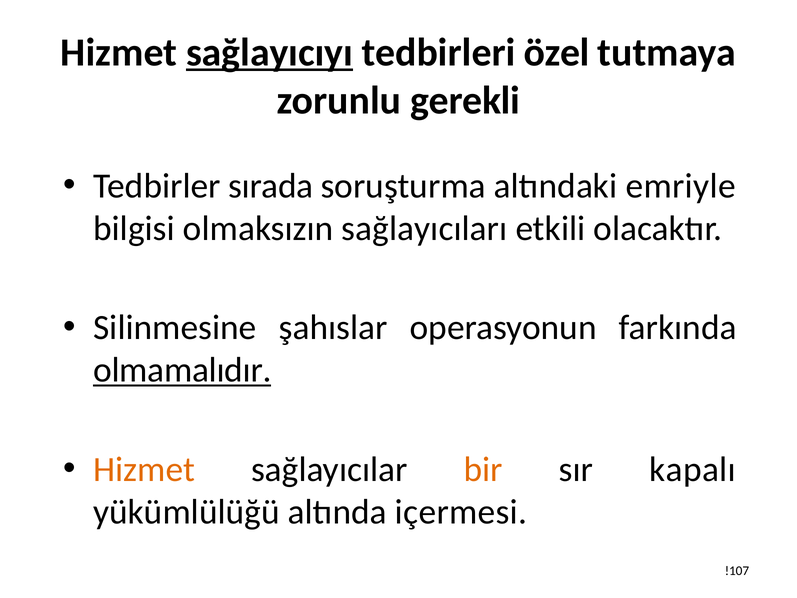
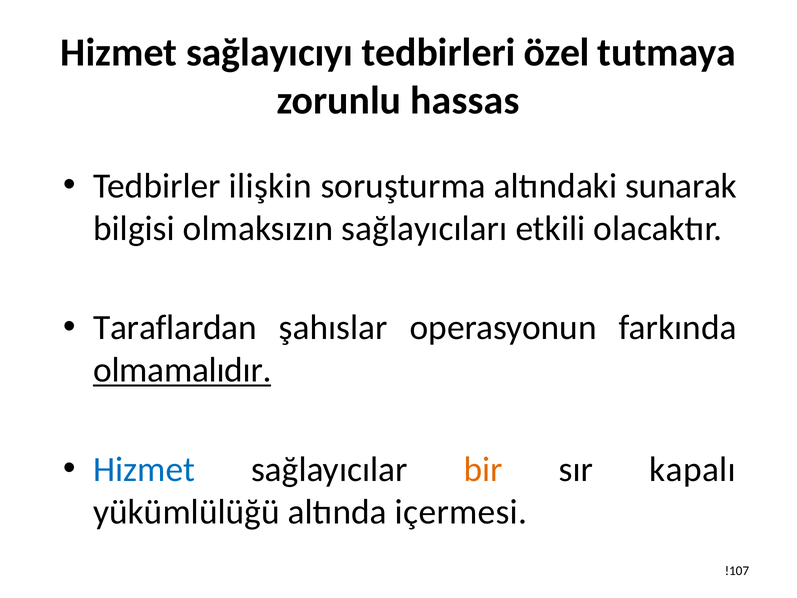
sağlayıcıyı underline: present -> none
gerekli: gerekli -> hassas
sırada: sırada -> ilişkin
emriyle: emriyle -> sunarak
Silinmesine: Silinmesine -> Taraflardan
Hizmet at (144, 469) colour: orange -> blue
